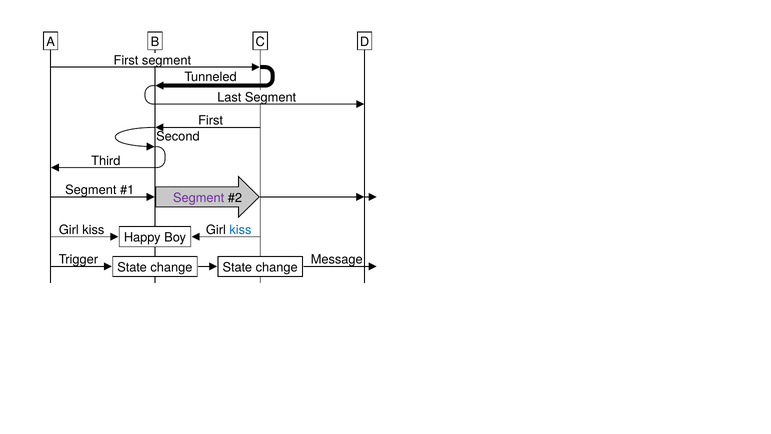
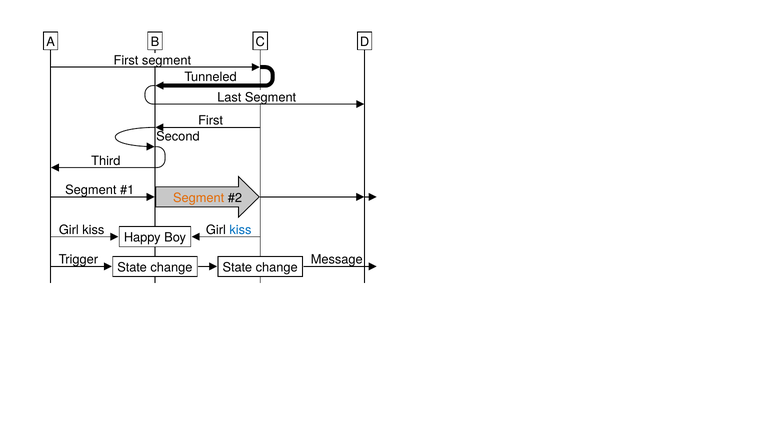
Segment at (199, 198) colour: purple -> orange
